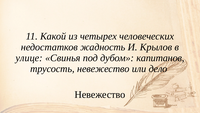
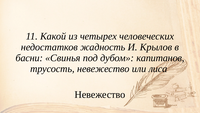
улице: улице -> басни
дело: дело -> лиса
